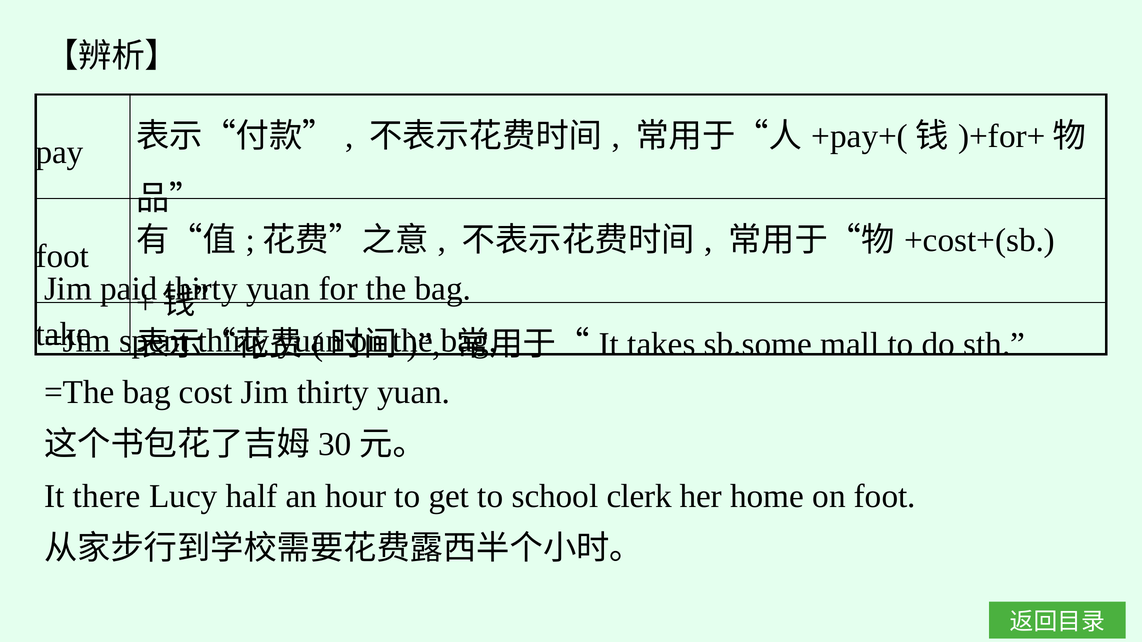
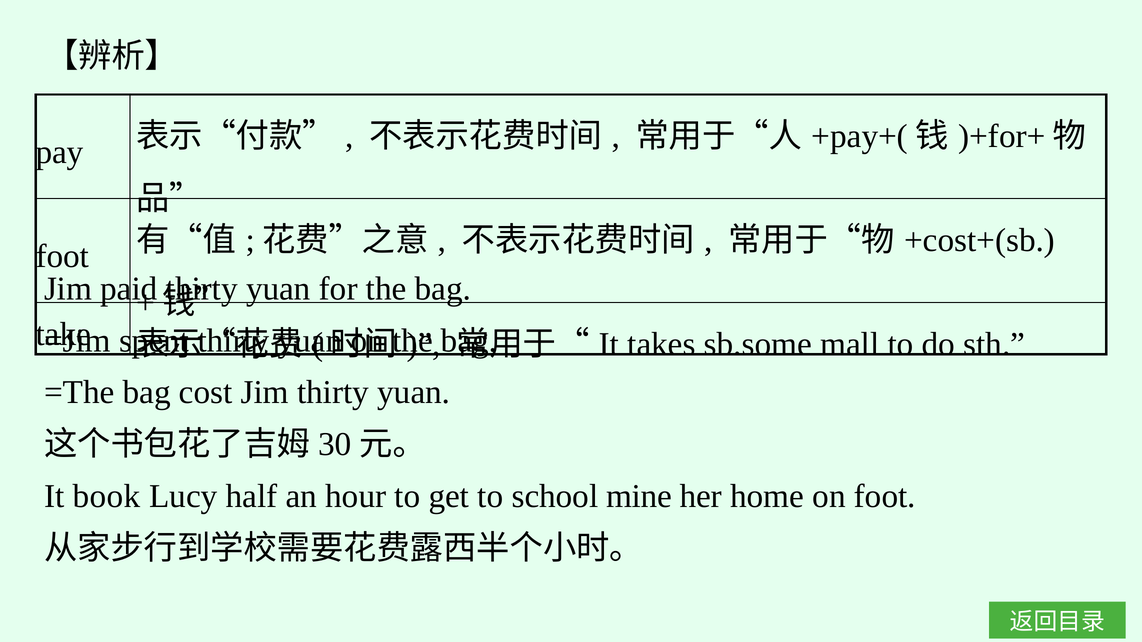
there: there -> book
clerk: clerk -> mine
